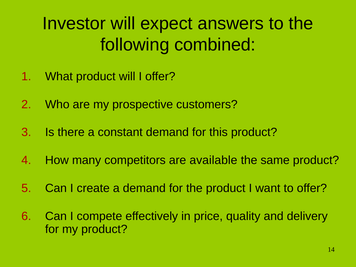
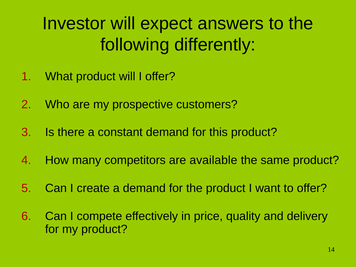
combined: combined -> differently
